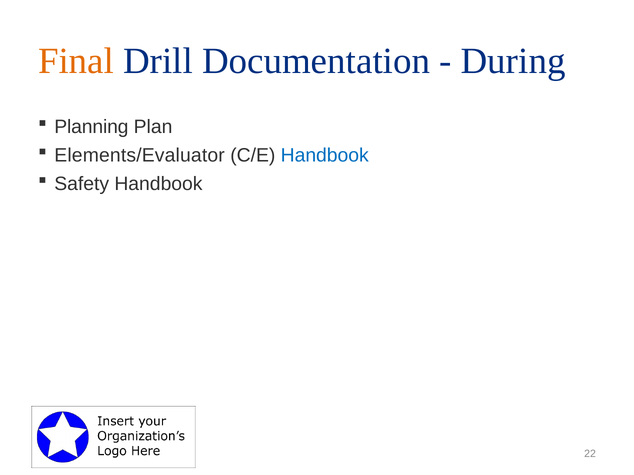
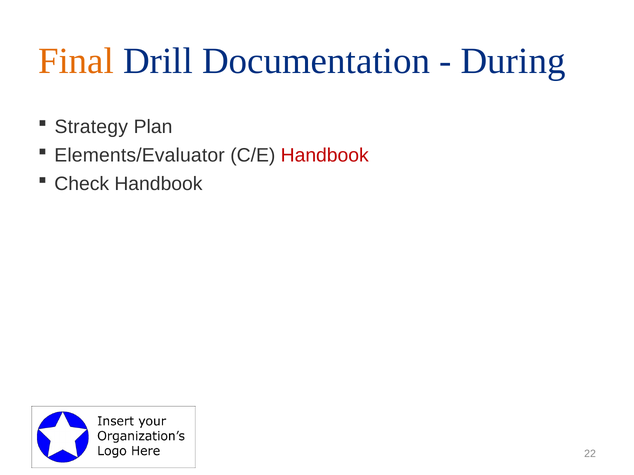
Planning: Planning -> Strategy
Handbook at (325, 156) colour: blue -> red
Safety: Safety -> Check
